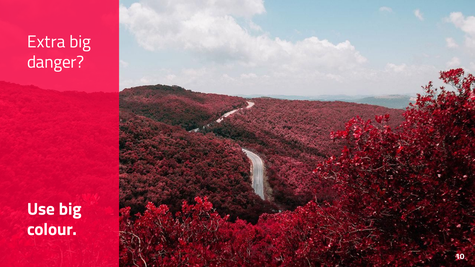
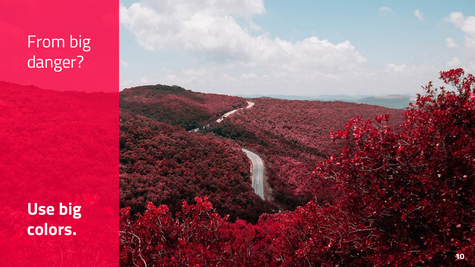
Extra: Extra -> From
colour: colour -> colors
